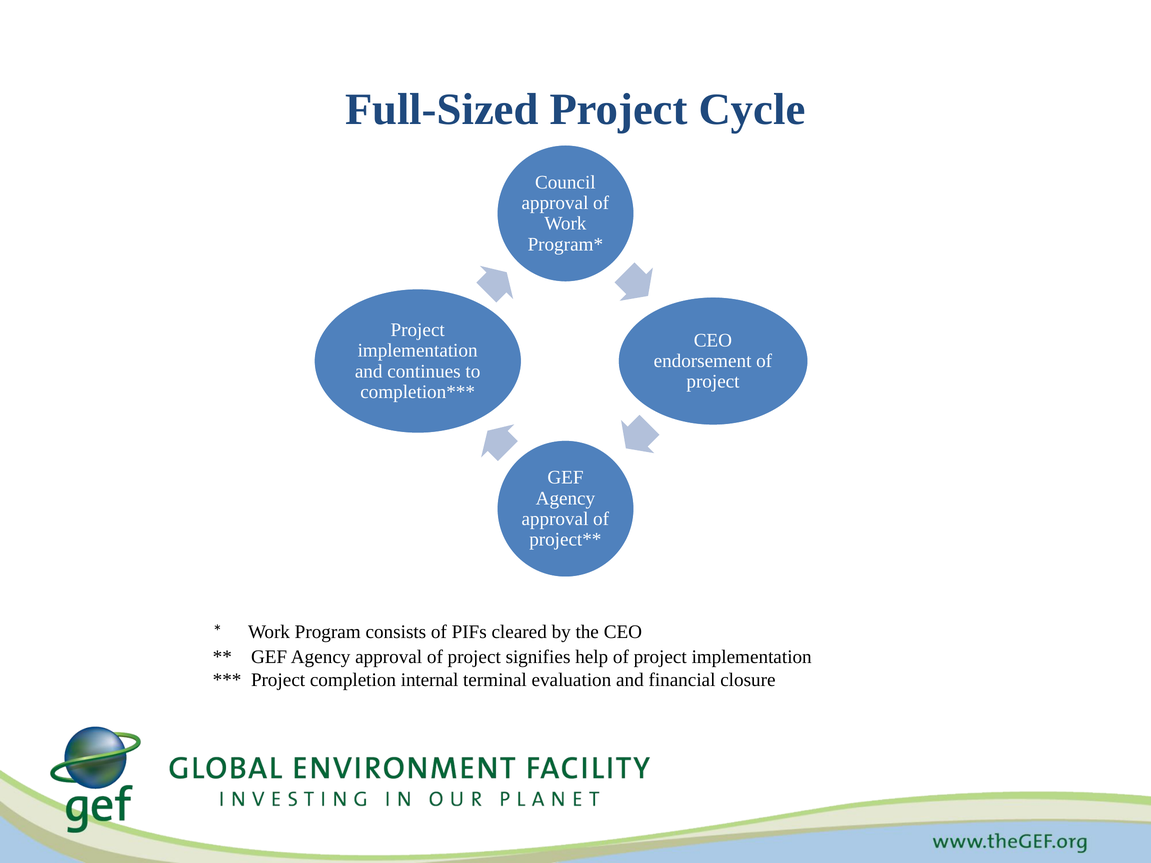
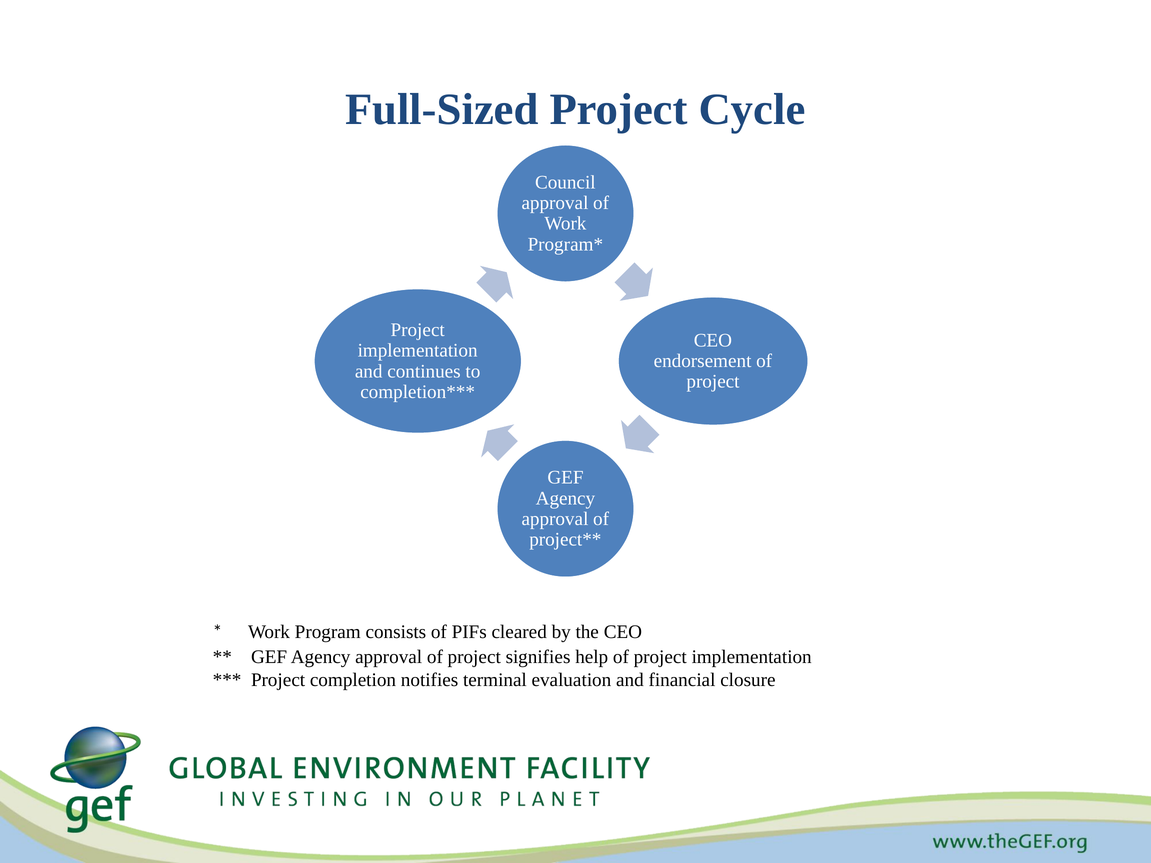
internal: internal -> notifies
